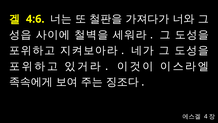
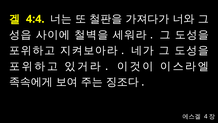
4:6: 4:6 -> 4:4
